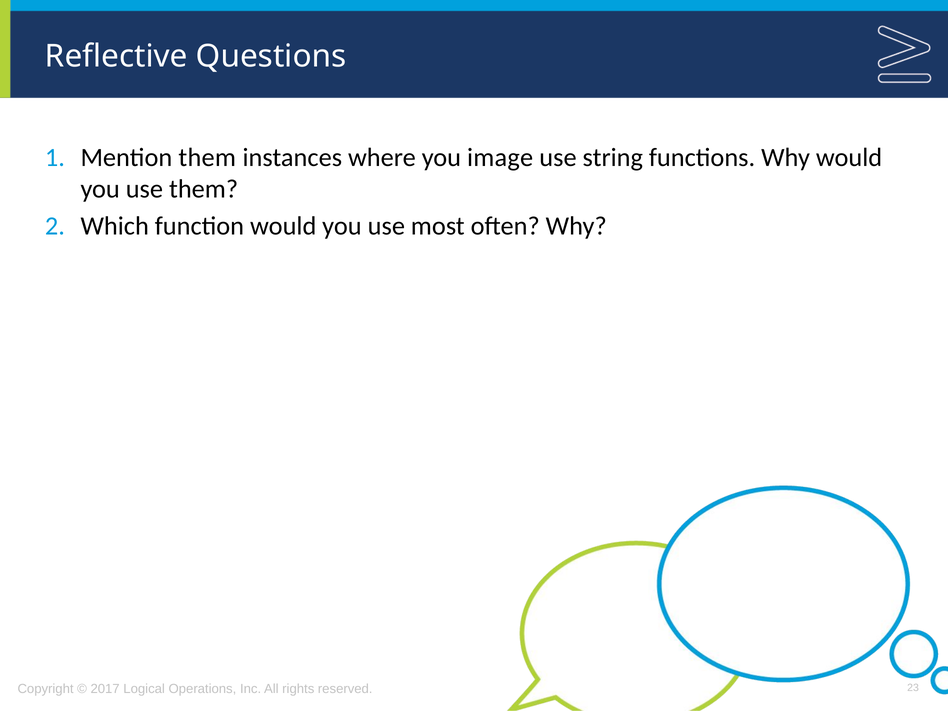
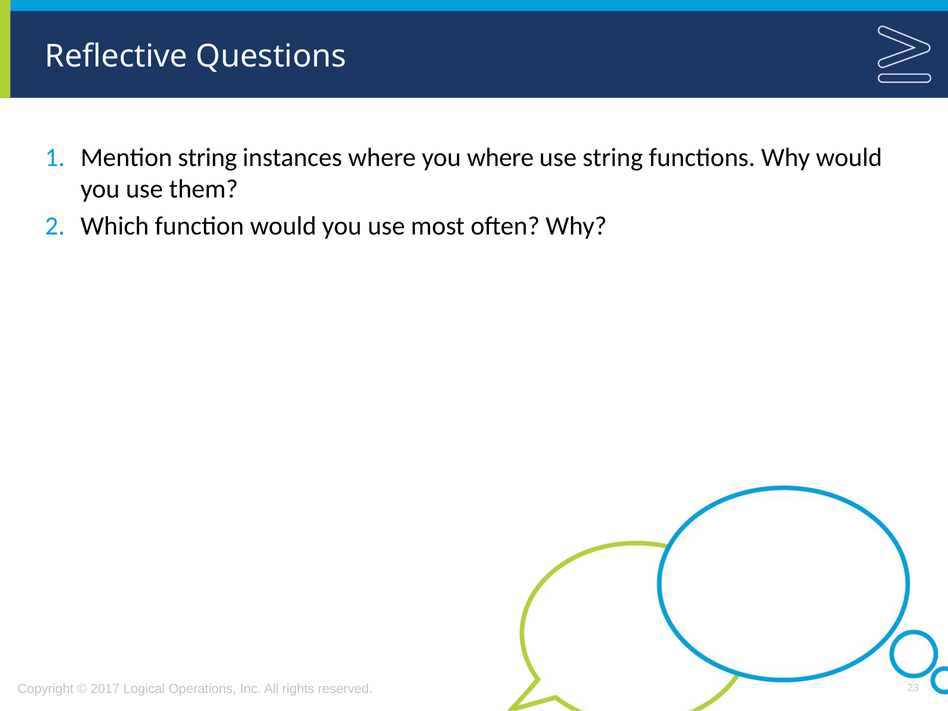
Mention them: them -> string
you image: image -> where
